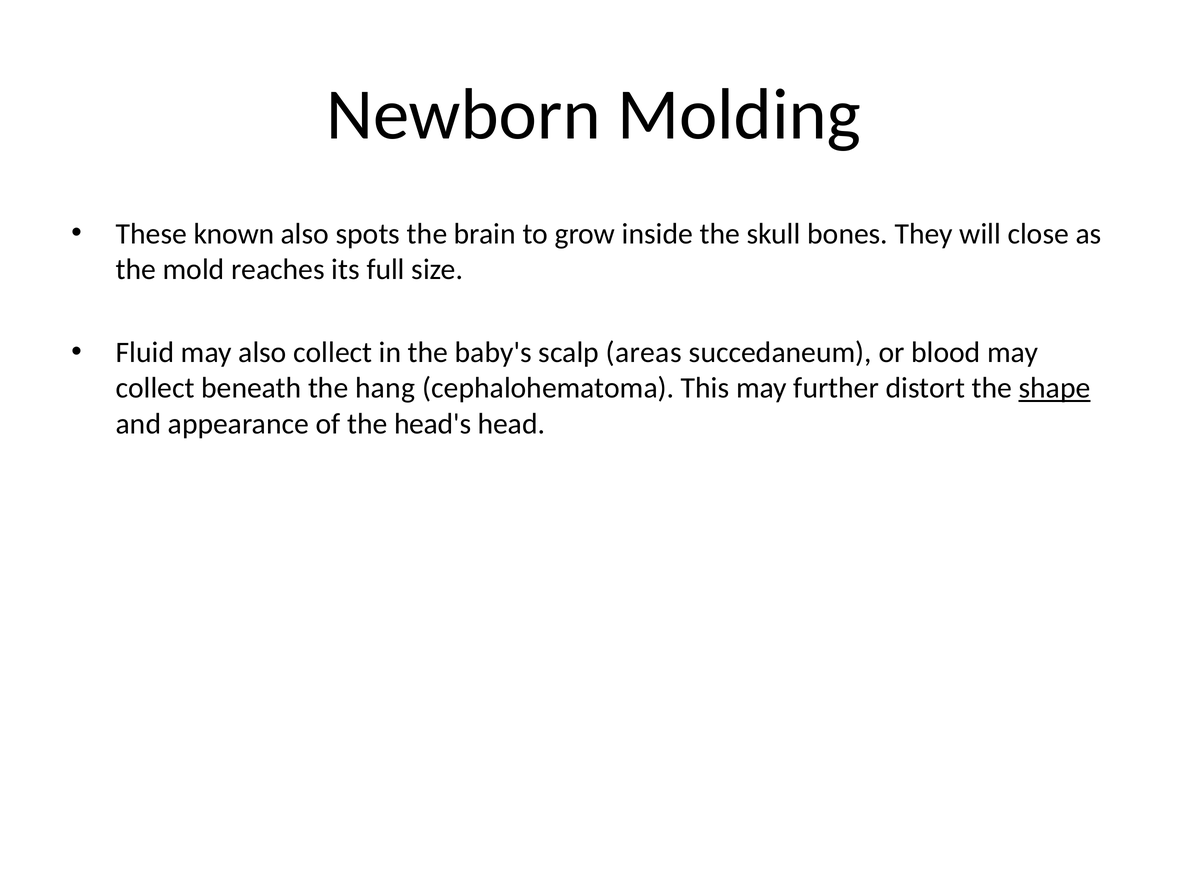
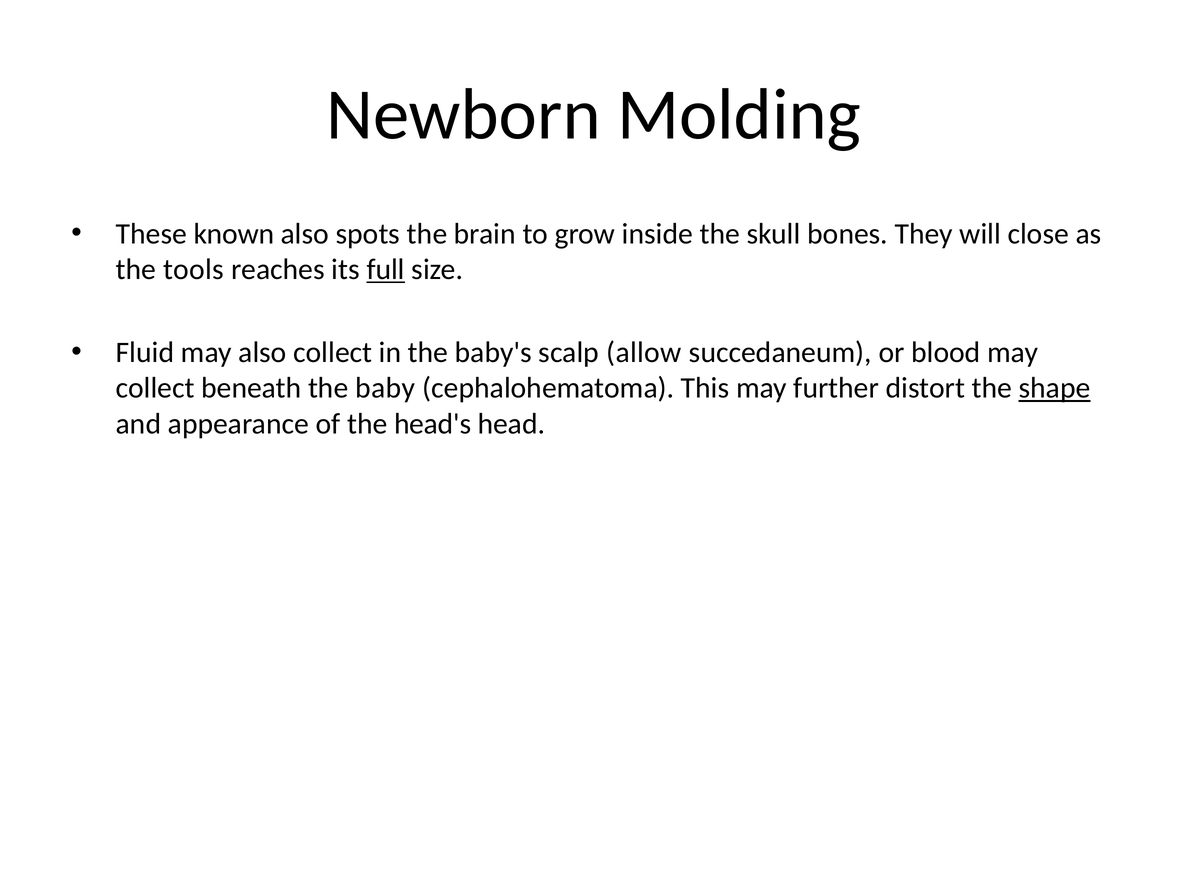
mold: mold -> tools
full underline: none -> present
areas: areas -> allow
hang: hang -> baby
